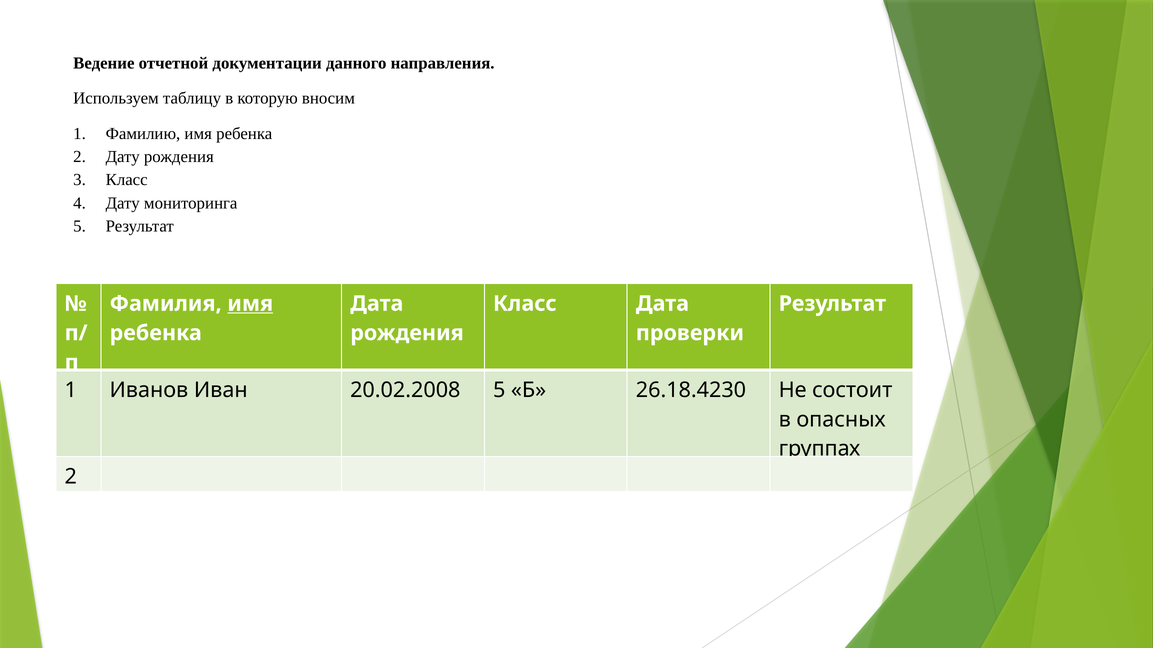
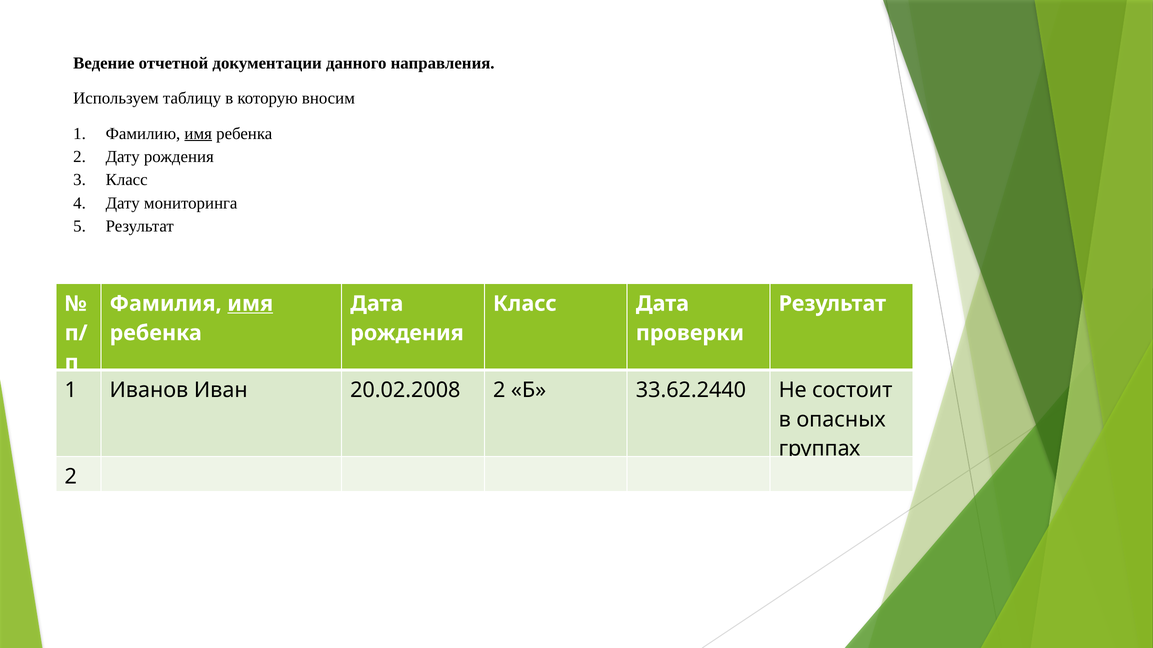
имя at (198, 134) underline: none -> present
20.02.2008 5: 5 -> 2
26.18.4230: 26.18.4230 -> 33.62.2440
